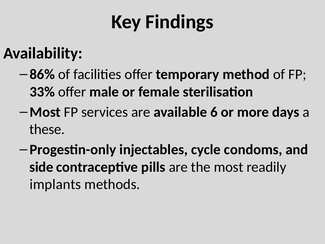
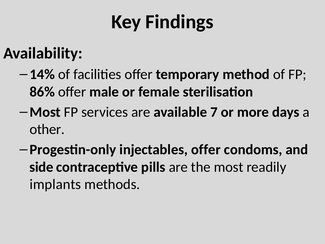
86%: 86% -> 14%
33%: 33% -> 86%
6: 6 -> 7
these: these -> other
injectables cycle: cycle -> offer
